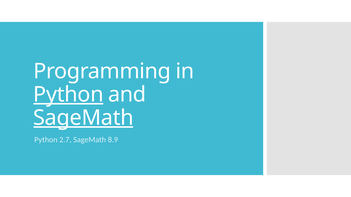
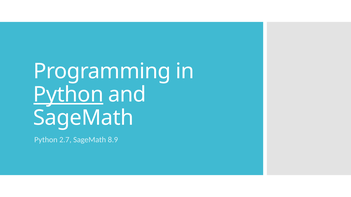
SageMath at (83, 118) underline: present -> none
